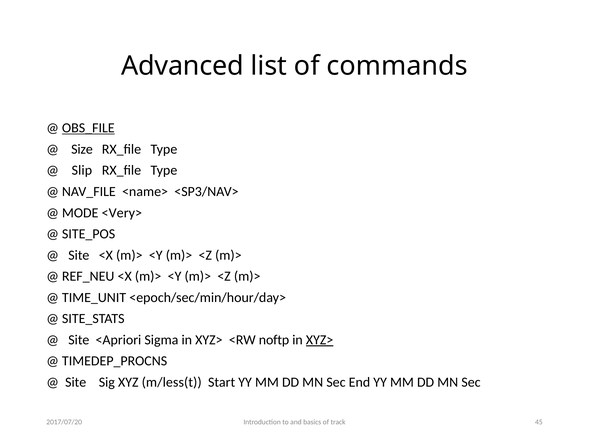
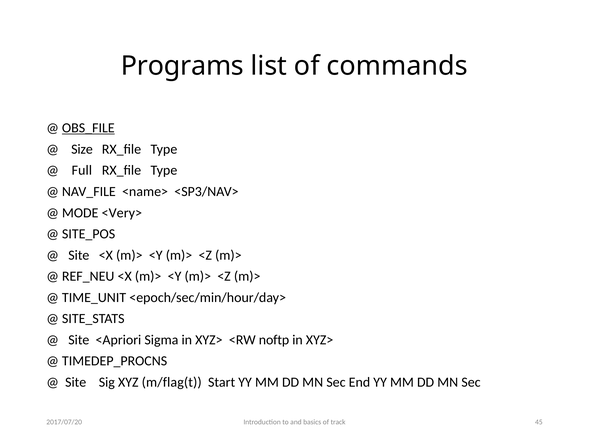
Advanced: Advanced -> Programs
Slip: Slip -> Full
XYZ> at (320, 340) underline: present -> none
m/less(t: m/less(t -> m/flag(t
